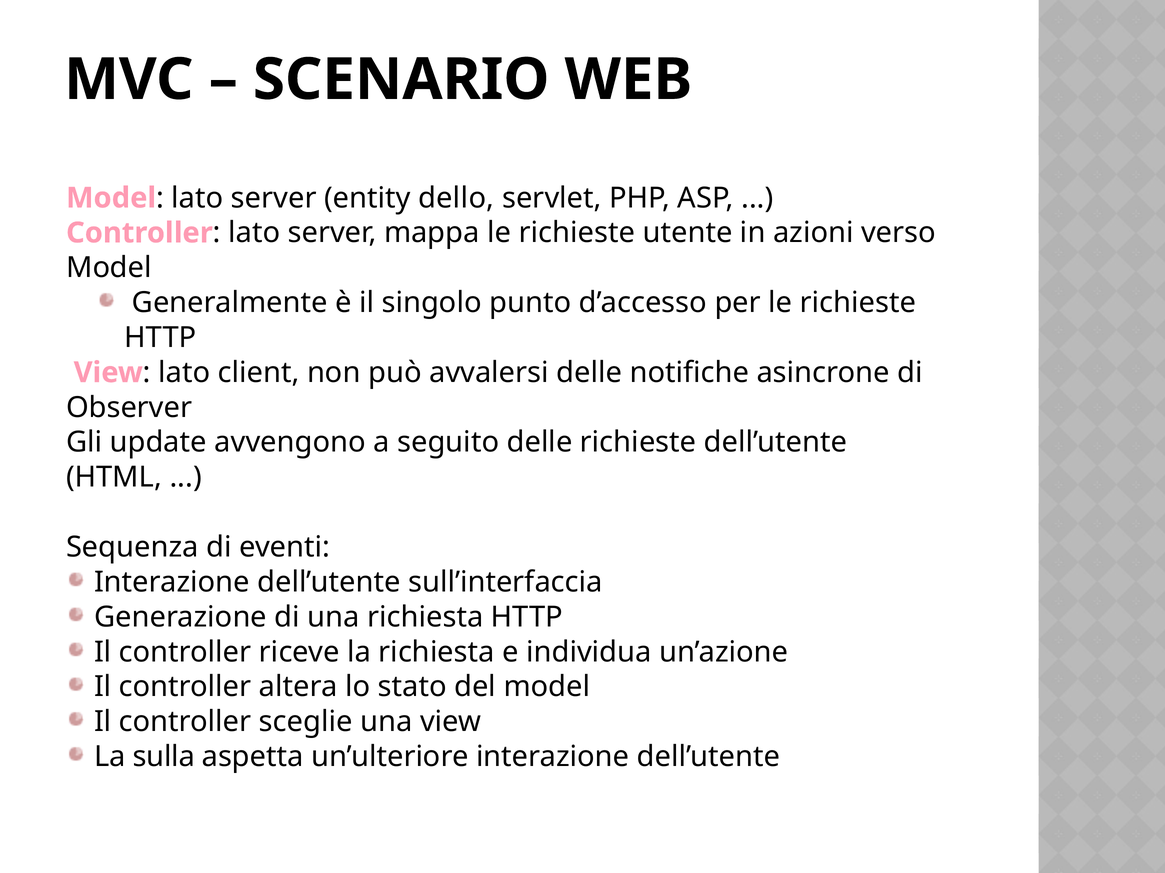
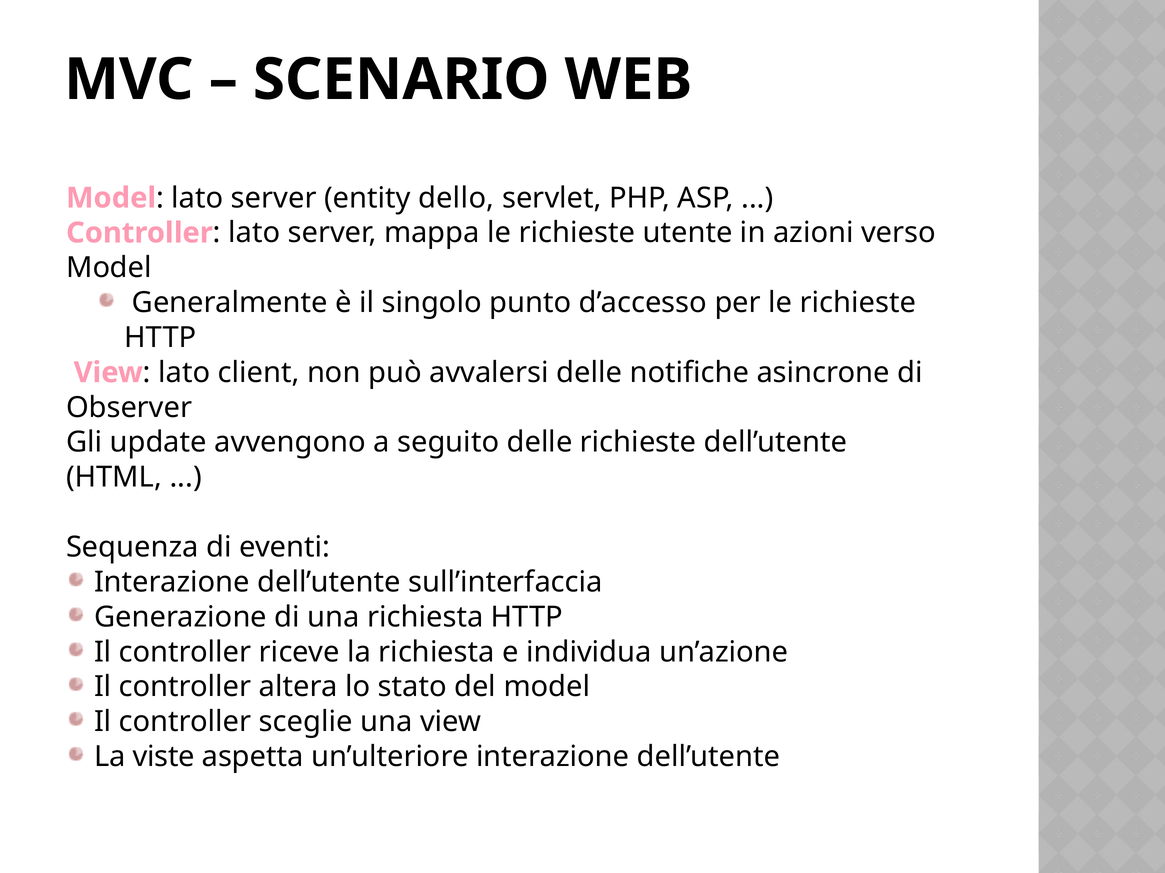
sulla: sulla -> viste
